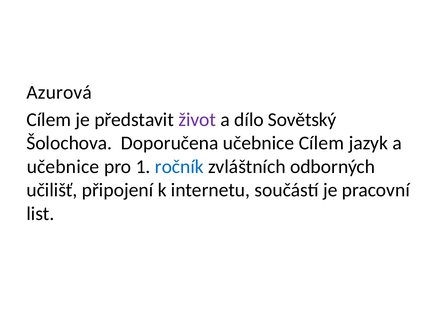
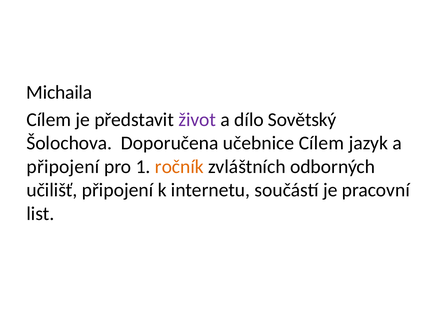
Azurová: Azurová -> Michaila
učebnice at (63, 167): učebnice -> připojení
ročník colour: blue -> orange
